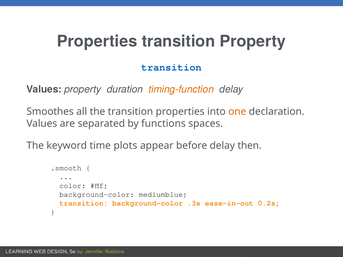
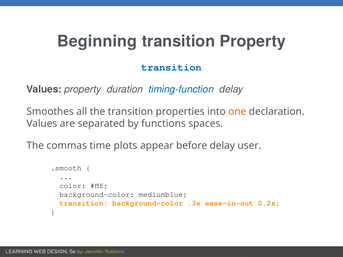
Properties at (97, 41): Properties -> Beginning
timing-function colour: orange -> blue
keyword: keyword -> commas
then: then -> user
